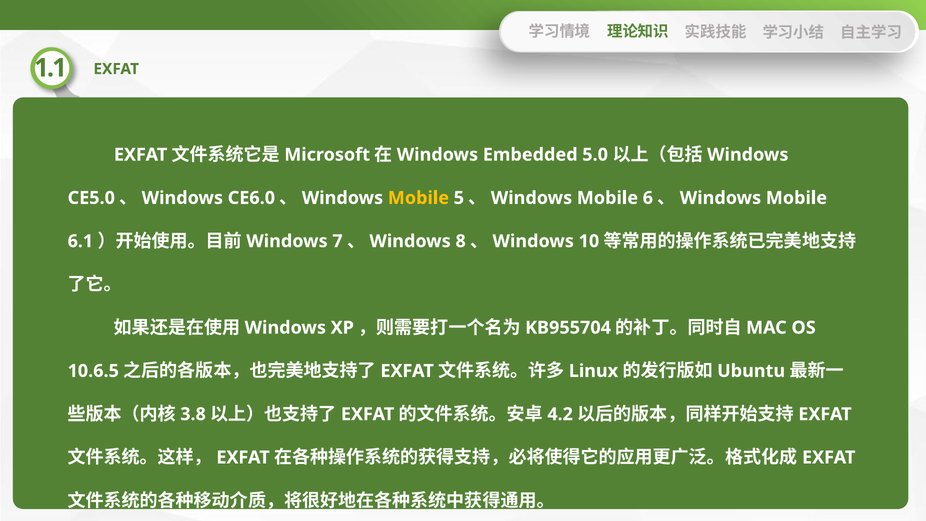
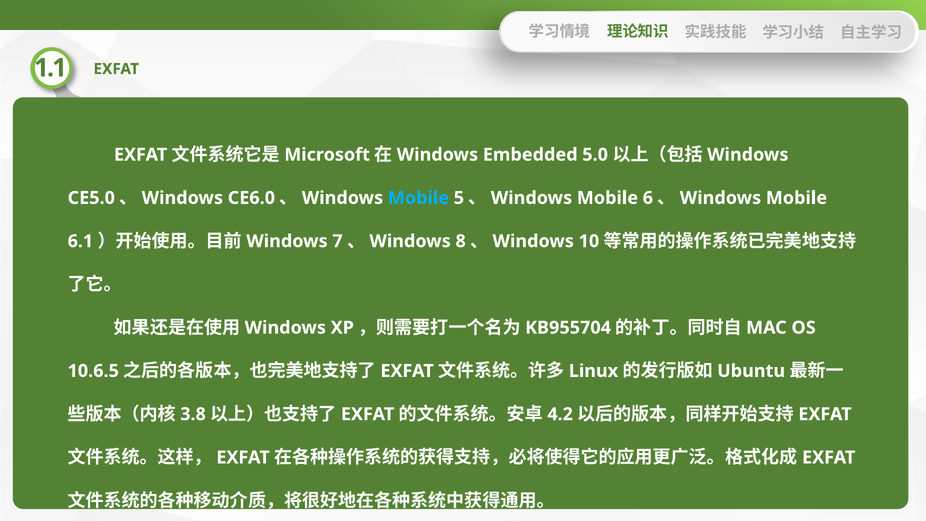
Mobile at (418, 198) colour: yellow -> light blue
